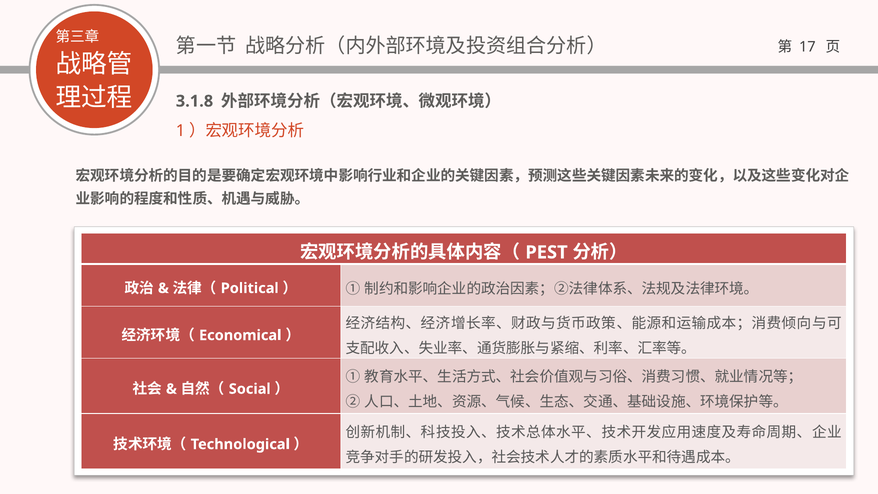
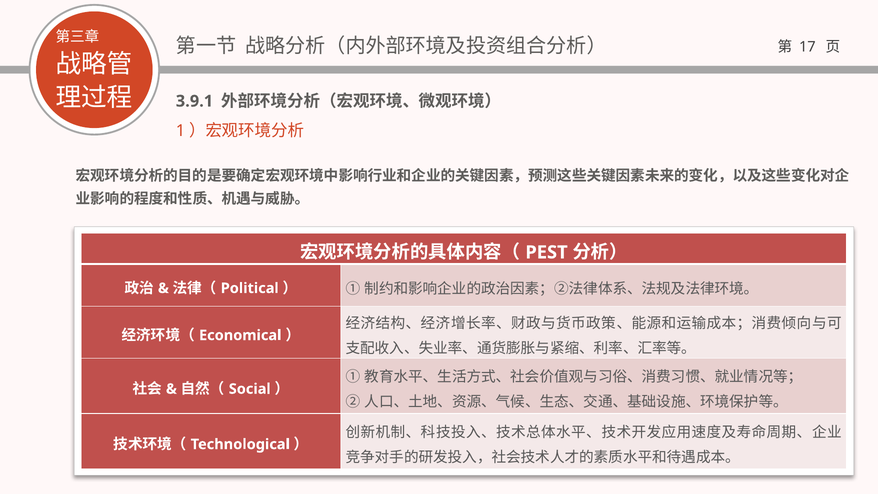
3.1.8: 3.1.8 -> 3.9.1
